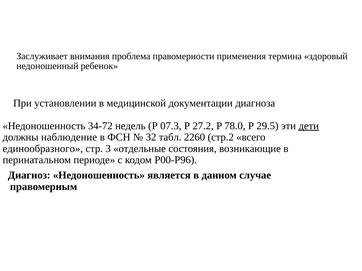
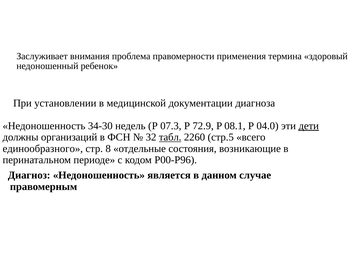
34-72: 34-72 -> 34-30
27.2: 27.2 -> 72.9
78.0: 78.0 -> 08.1
29.5: 29.5 -> 04.0
наблюдение: наблюдение -> организаций
табл underline: none -> present
стр.2: стр.2 -> стр.5
3: 3 -> 8
